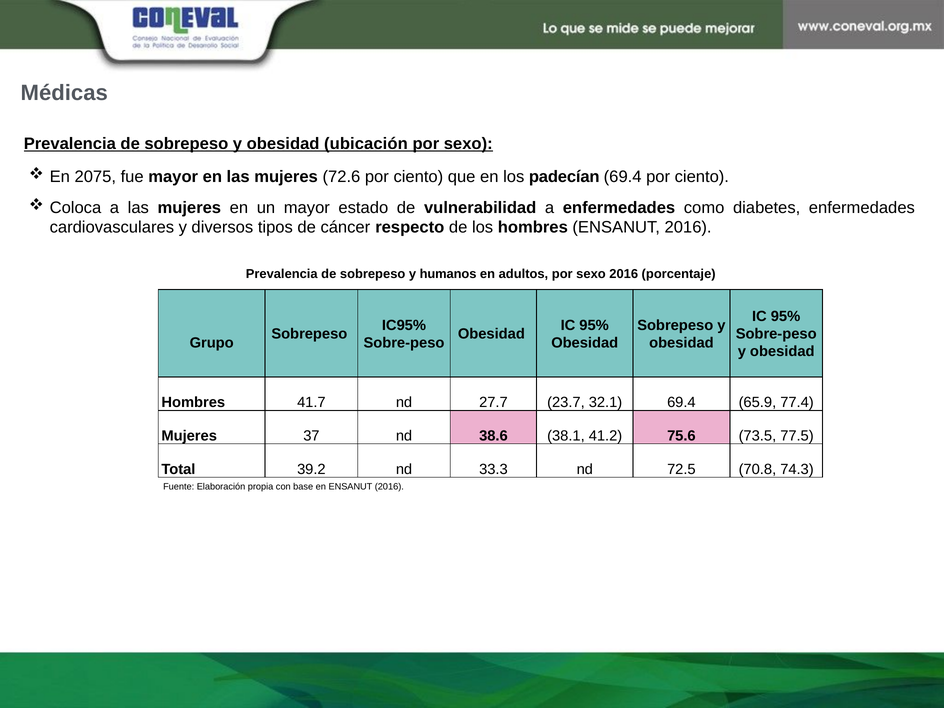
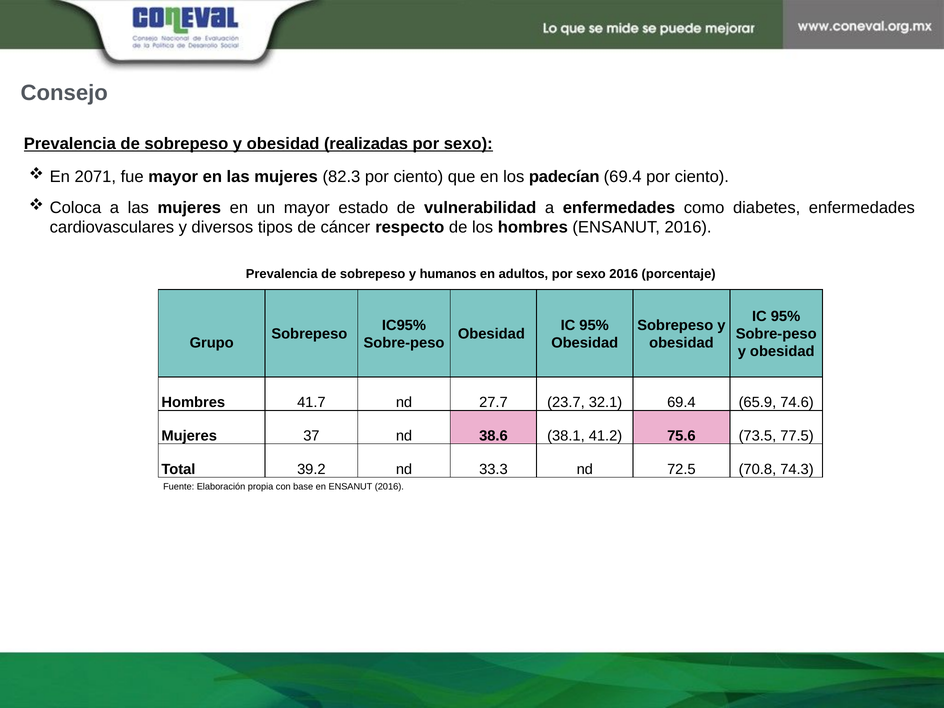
Médicas: Médicas -> Consejo
ubicación: ubicación -> realizadas
2075: 2075 -> 2071
72.6: 72.6 -> 82.3
77.4: 77.4 -> 74.6
